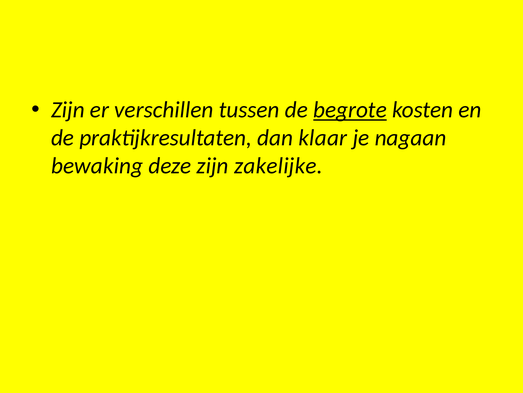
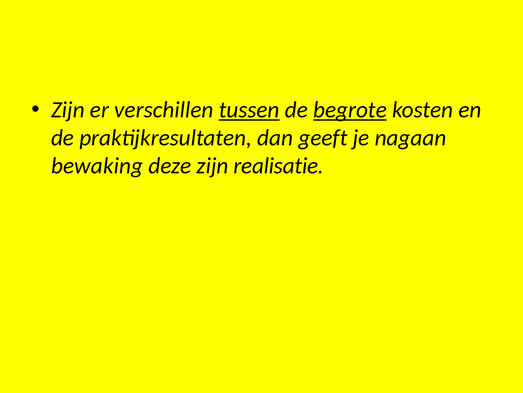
tussen underline: none -> present
klaar: klaar -> geeft
zakelijke: zakelijke -> realisatie
